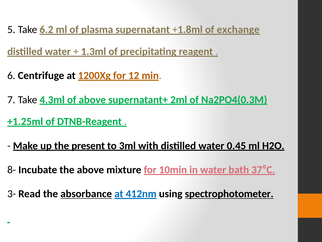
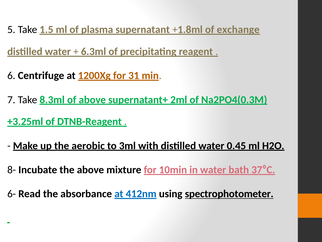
6.2: 6.2 -> 1.5
1.3ml: 1.3ml -> 6.3ml
12: 12 -> 31
4.3ml: 4.3ml -> 8.3ml
+1.25ml: +1.25ml -> +3.25ml
present: present -> aerobic
3-: 3- -> 6-
absorbance underline: present -> none
